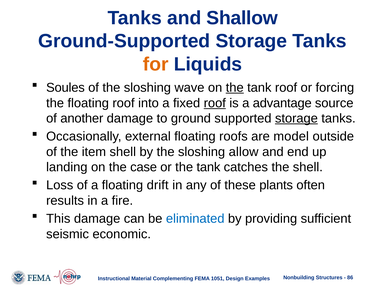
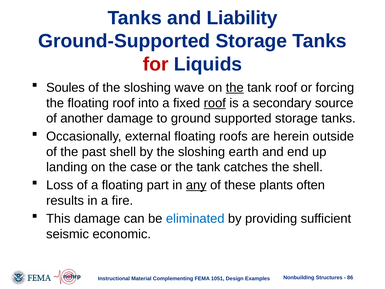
Shallow: Shallow -> Liability
for colour: orange -> red
advantage: advantage -> secondary
storage at (296, 118) underline: present -> none
model: model -> herein
item: item -> past
allow: allow -> earth
drift: drift -> part
any underline: none -> present
